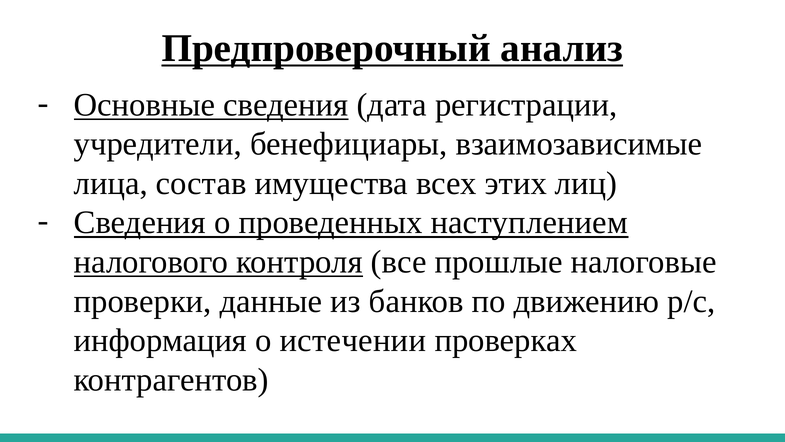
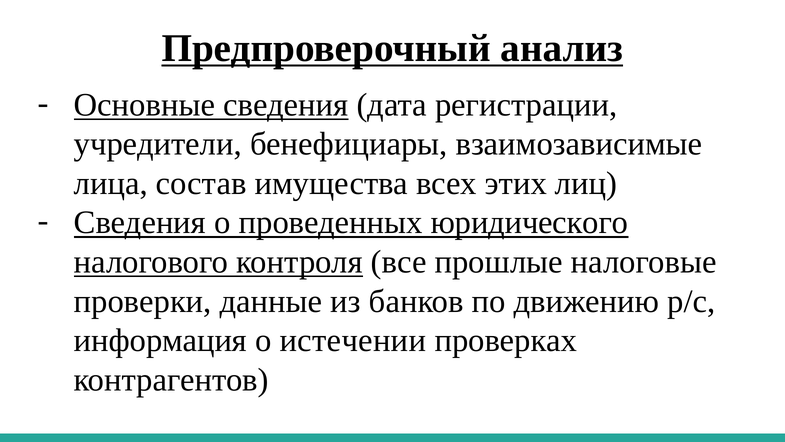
наступлением: наступлением -> юридического
